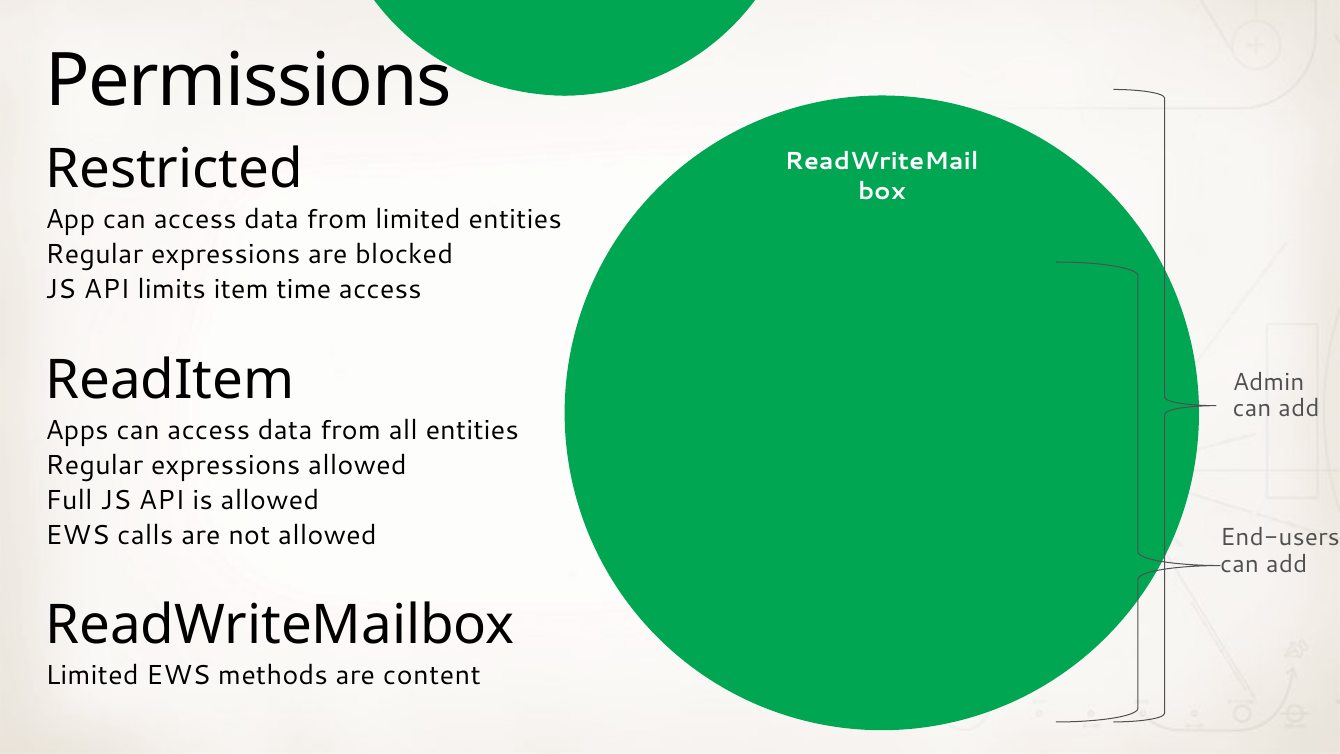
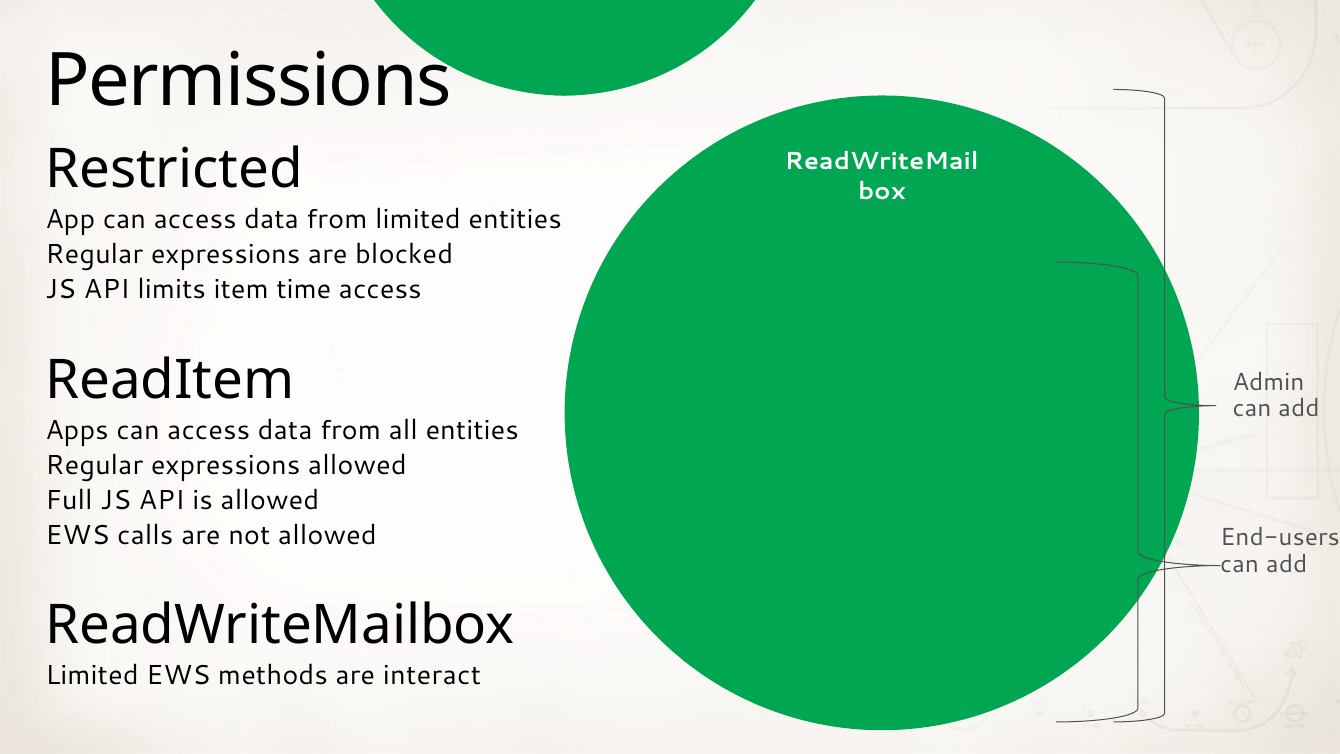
content: content -> interact
